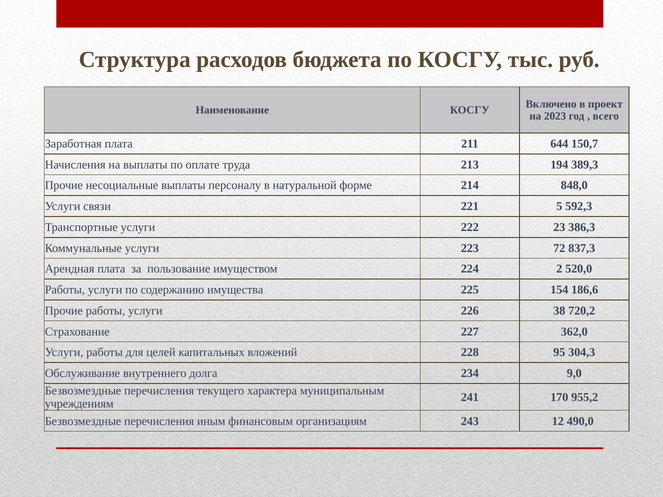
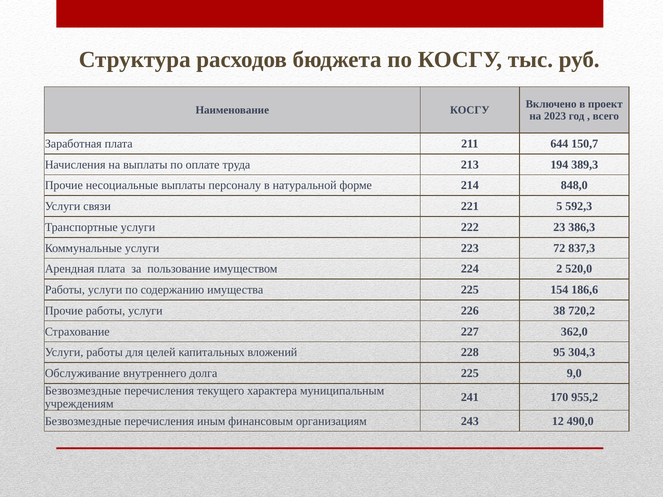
долга 234: 234 -> 225
